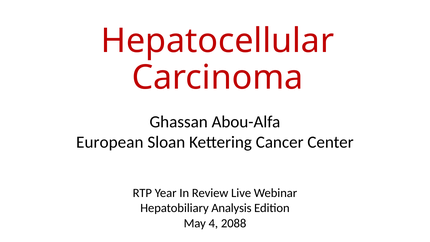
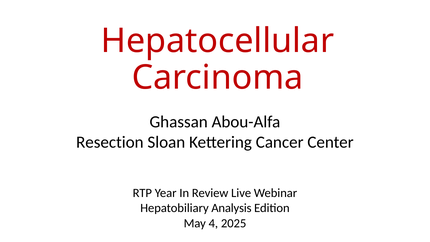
European: European -> Resection
2088: 2088 -> 2025
